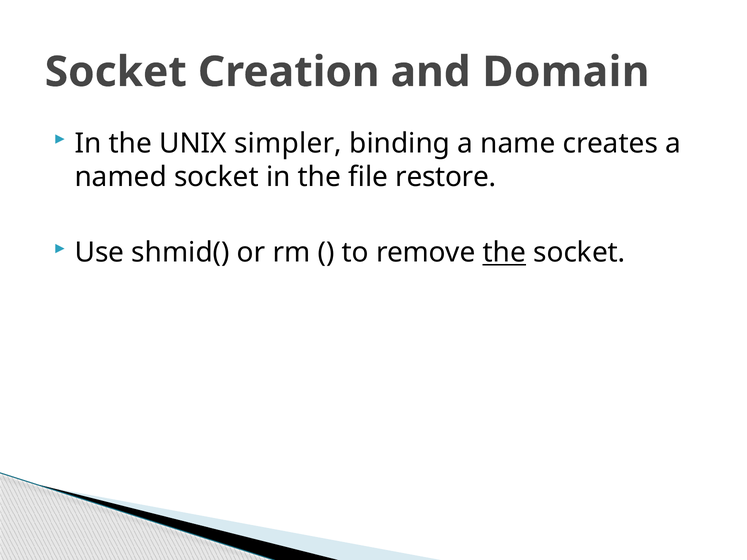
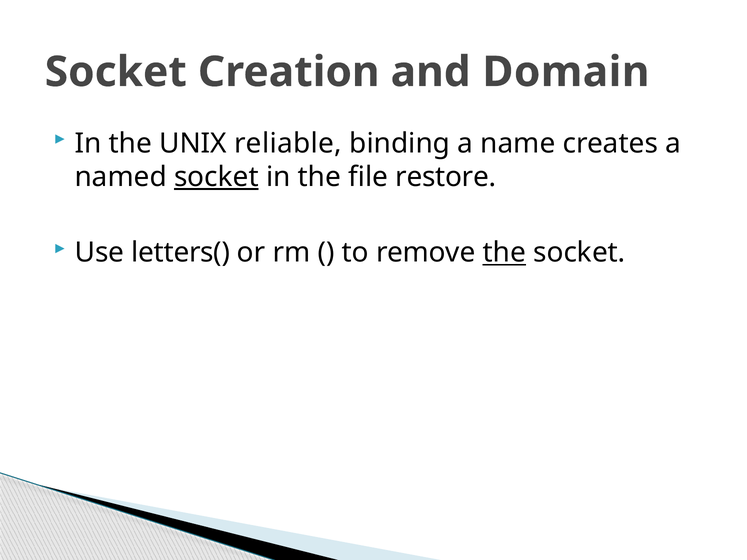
simpler: simpler -> reliable
socket at (216, 177) underline: none -> present
shmid(: shmid( -> letters(
